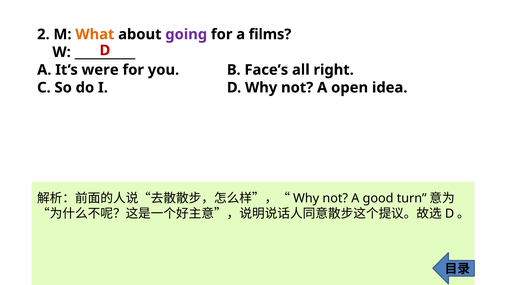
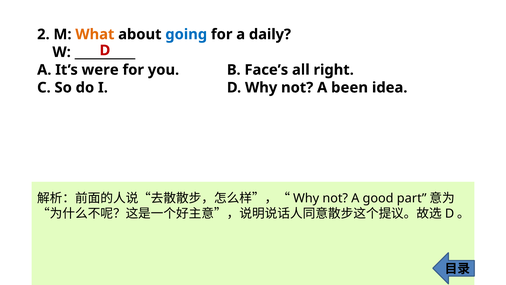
going colour: purple -> blue
films: films -> daily
open: open -> been
turn: turn -> part
